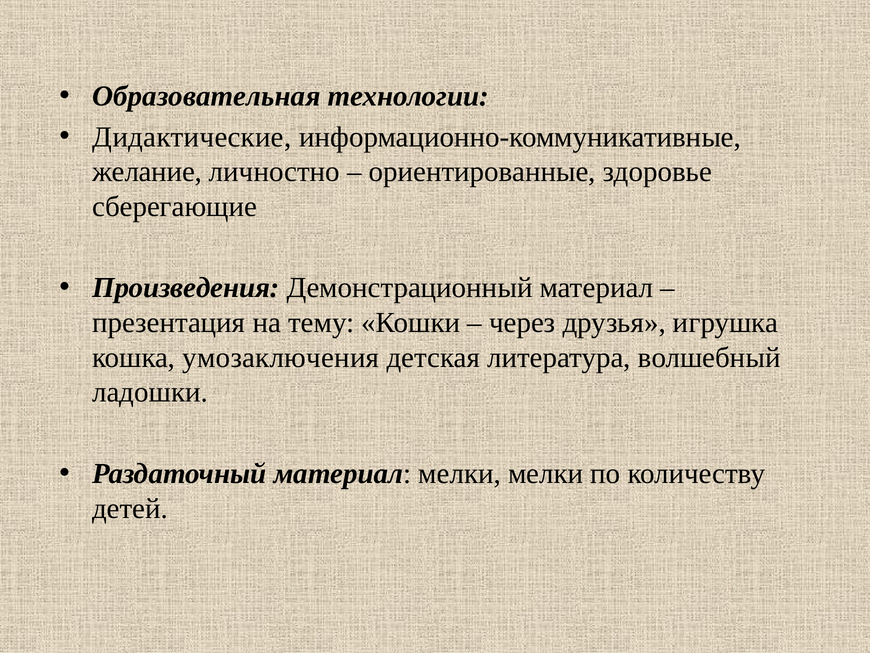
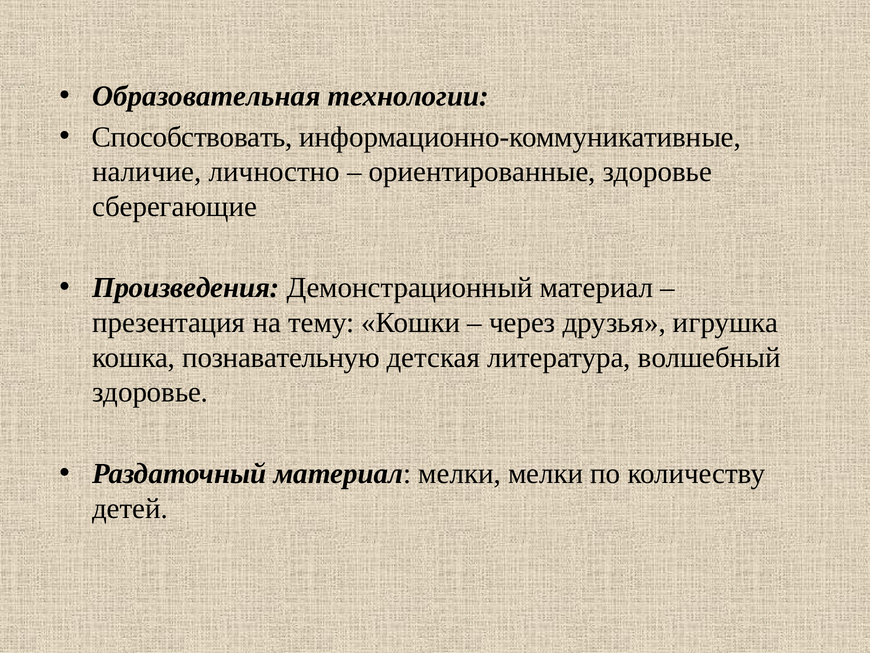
Дидактические: Дидактические -> Способствовать
желание: желание -> наличие
умозаключения: умозаключения -> познавательную
ладошки at (150, 392): ладошки -> здоровье
